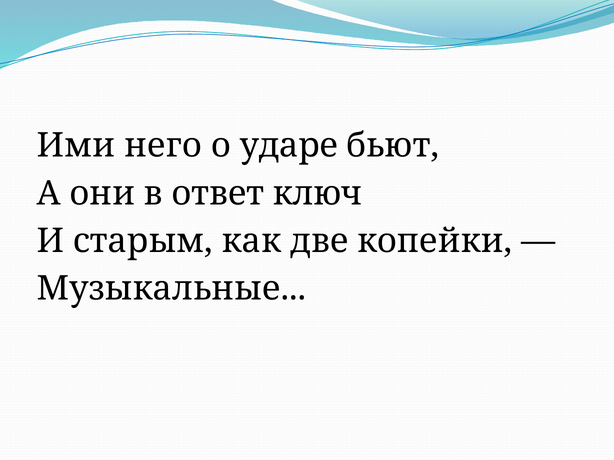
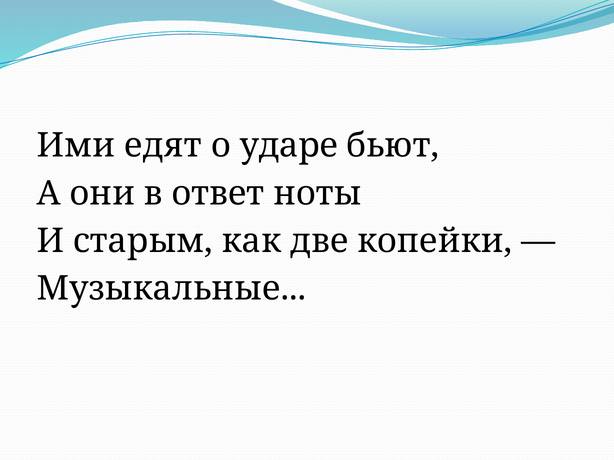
него: него -> едят
ключ: ключ -> ноты
